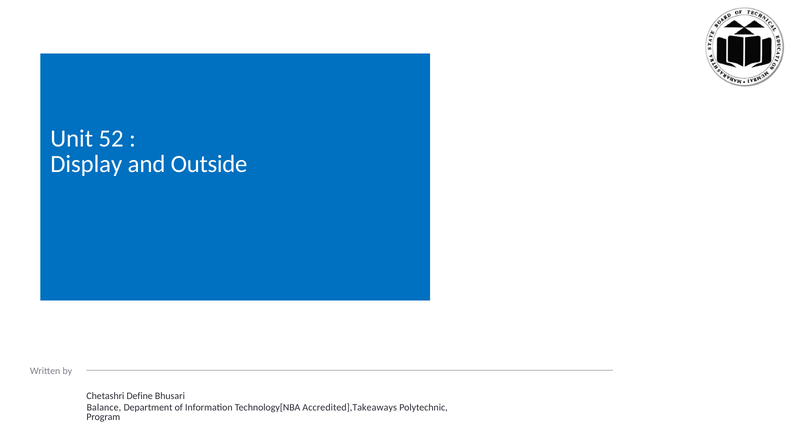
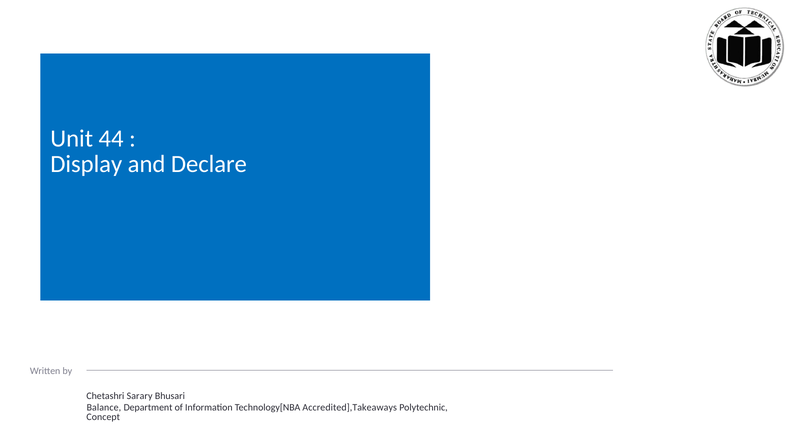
52: 52 -> 44
Outside: Outside -> Declare
Define: Define -> Sarary
Program: Program -> Concept
